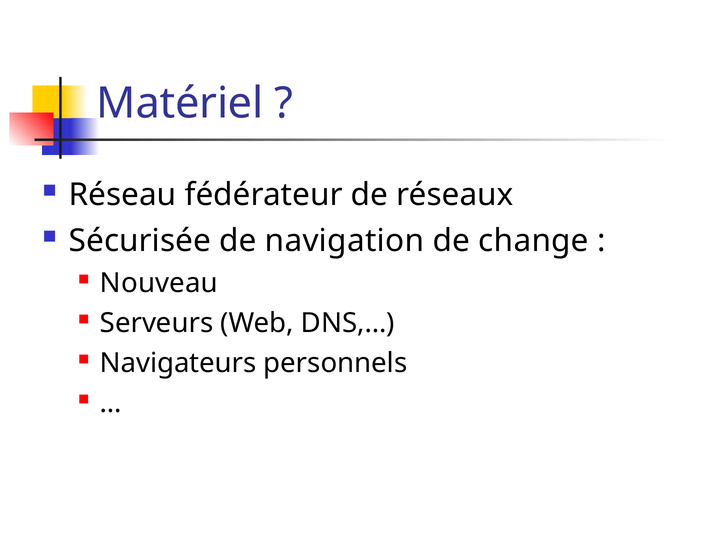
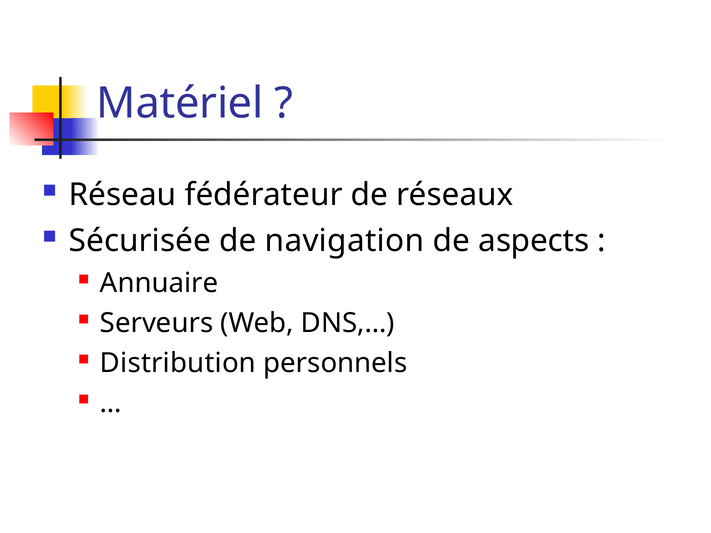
change: change -> aspects
Nouveau: Nouveau -> Annuaire
Navigateurs: Navigateurs -> Distribution
